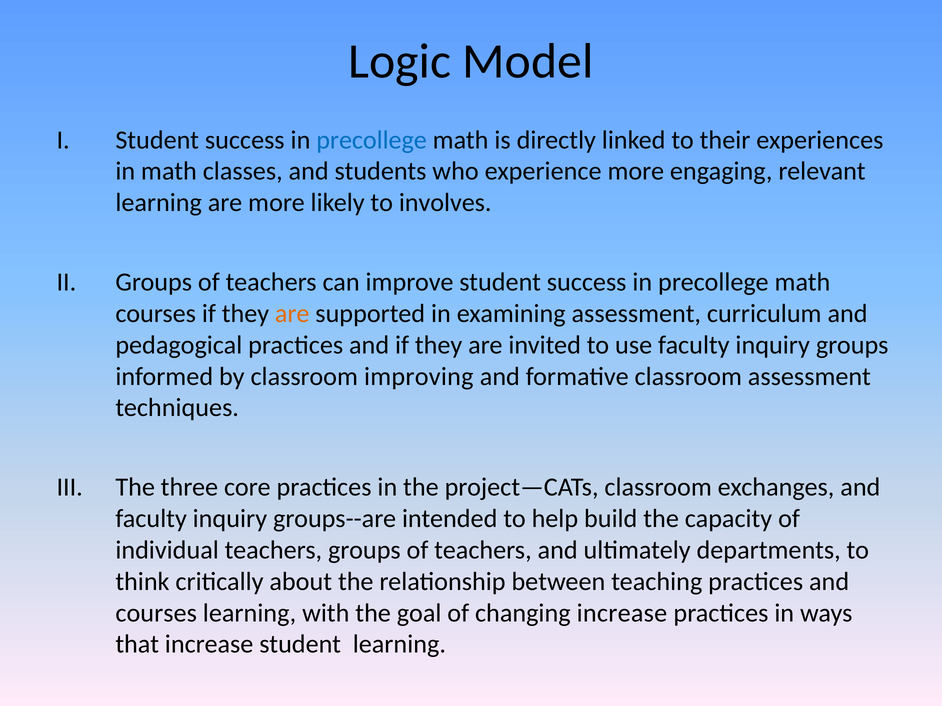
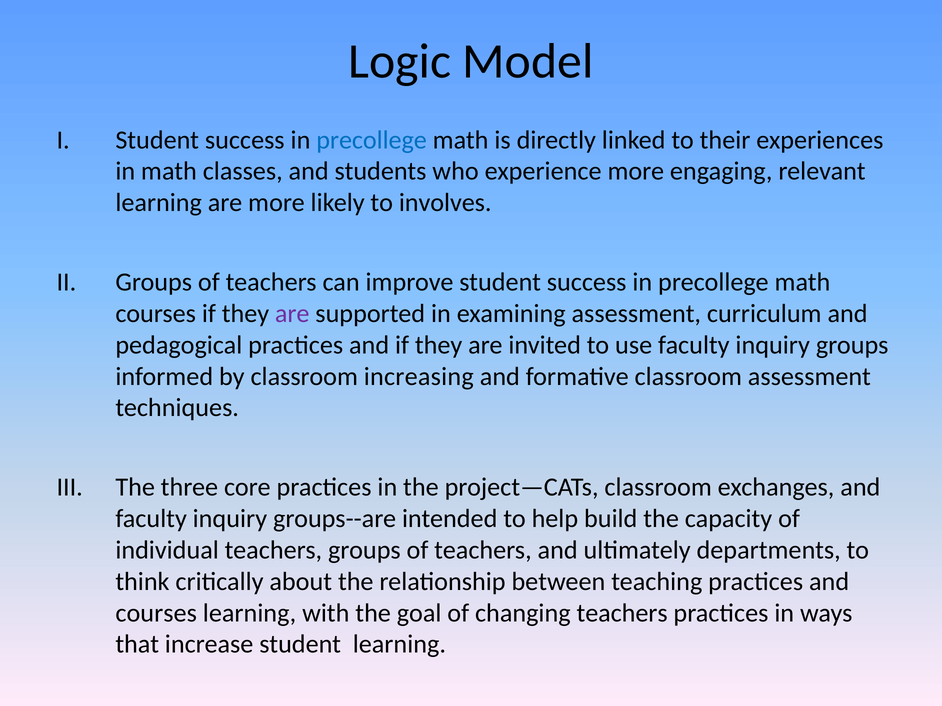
are at (292, 314) colour: orange -> purple
improving: improving -> increasing
changing increase: increase -> teachers
